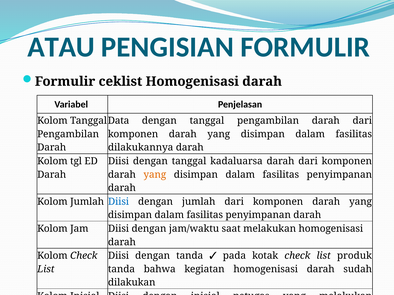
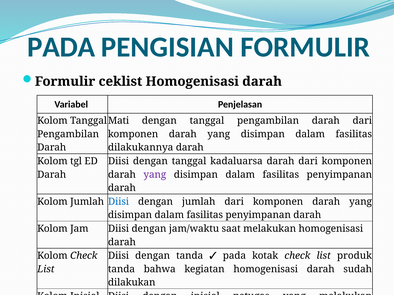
ATAU at (61, 47): ATAU -> PADA
Data: Data -> Mati
yang at (155, 175) colour: orange -> purple
